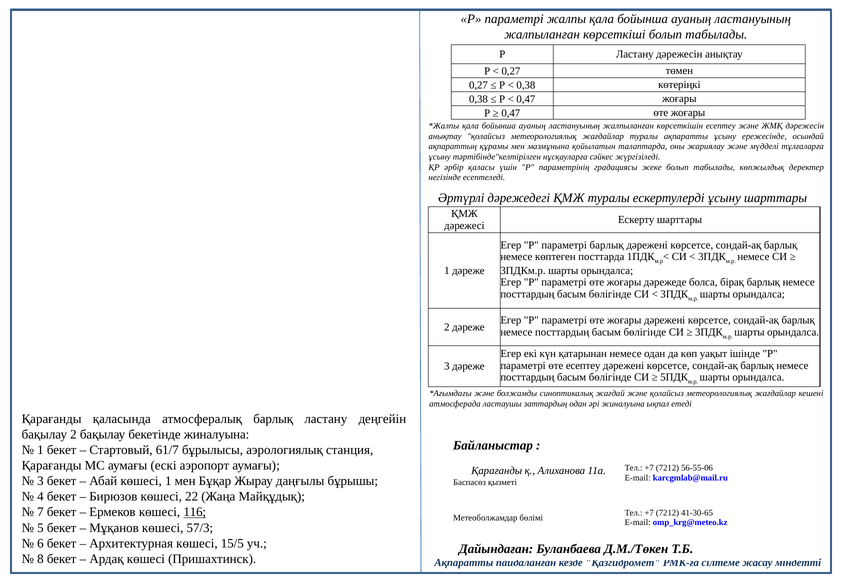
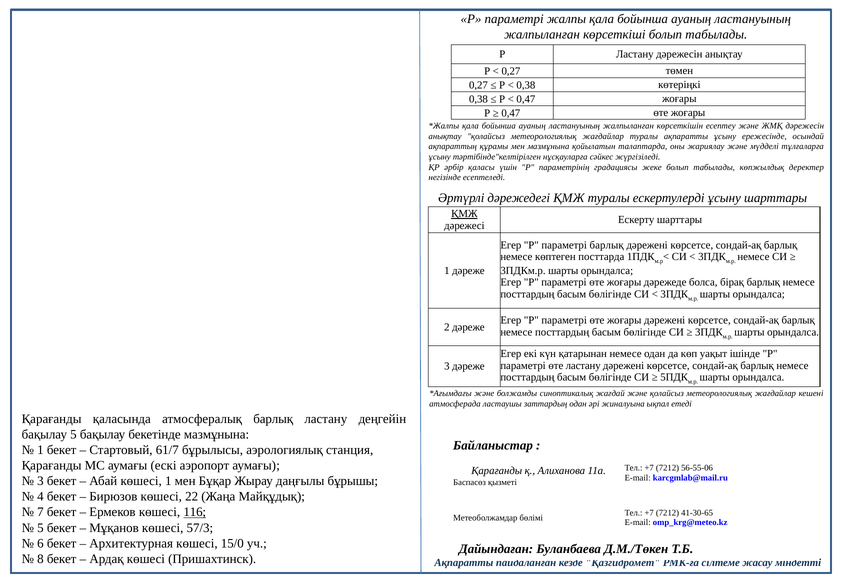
ҚМЖ at (464, 214) underline: none -> present
өте есептеу: есептеу -> ластану
бақылау 2: 2 -> 5
бекетінде жиналуына: жиналуына -> мазмұнына
15/5: 15/5 -> 15/0
